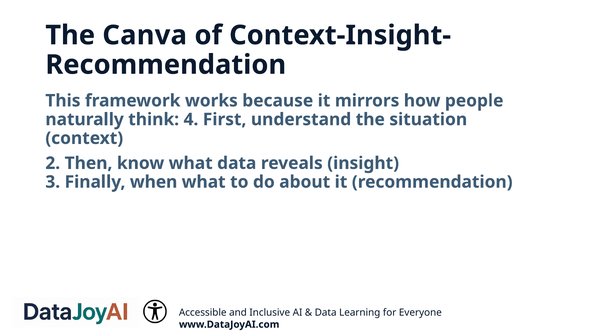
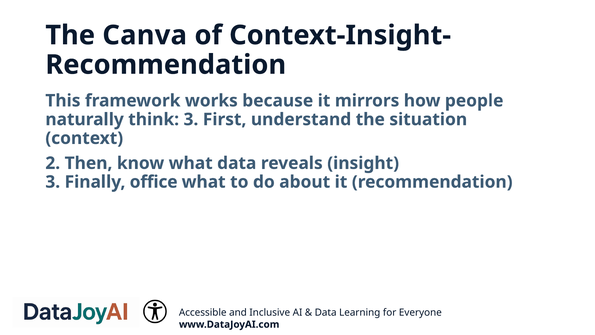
think 4: 4 -> 3
when: when -> office
